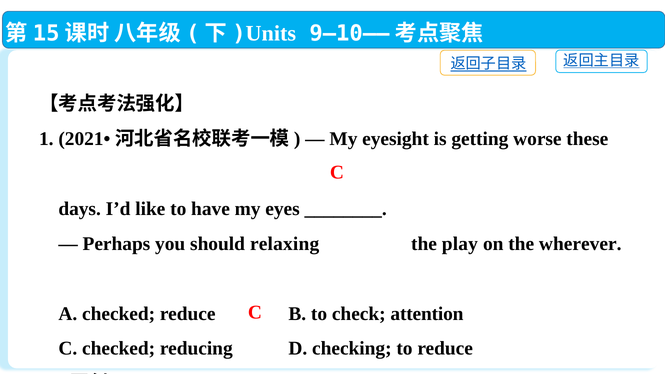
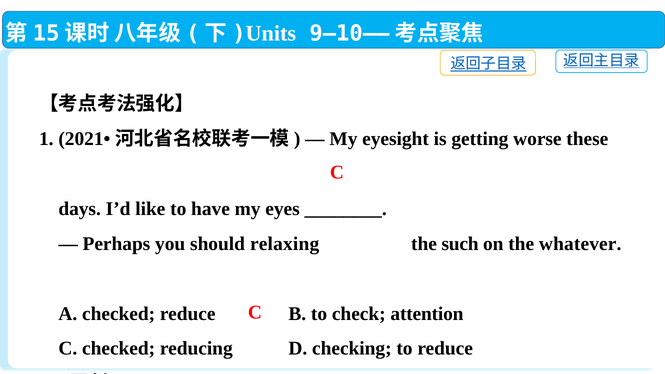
play: play -> such
wherever: wherever -> whatever
